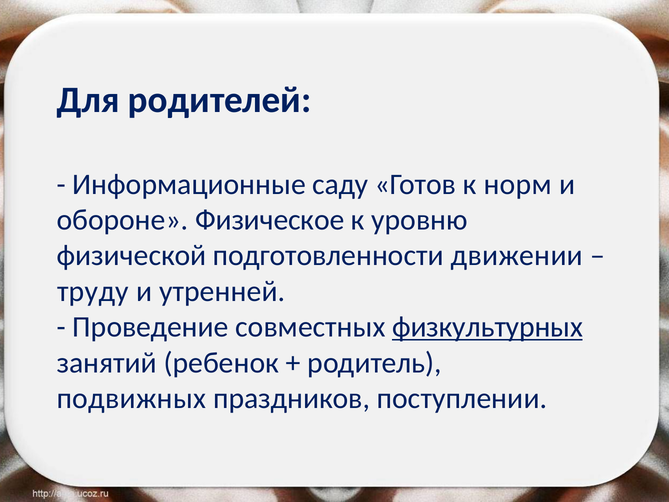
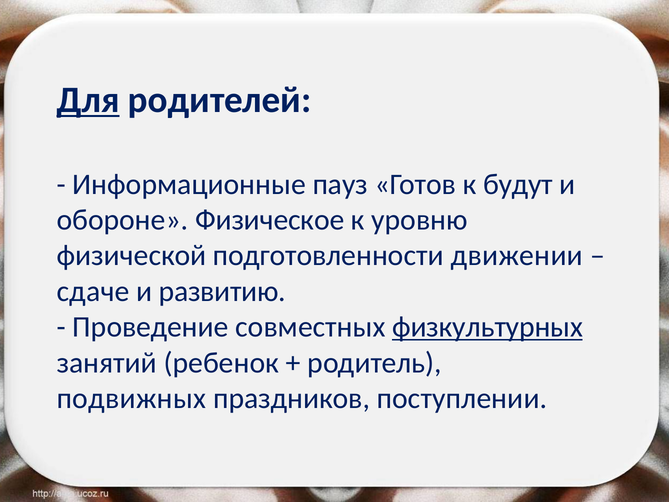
Для underline: none -> present
саду: саду -> пауз
норм: норм -> будут
труду: труду -> сдаче
утренней: утренней -> развитию
